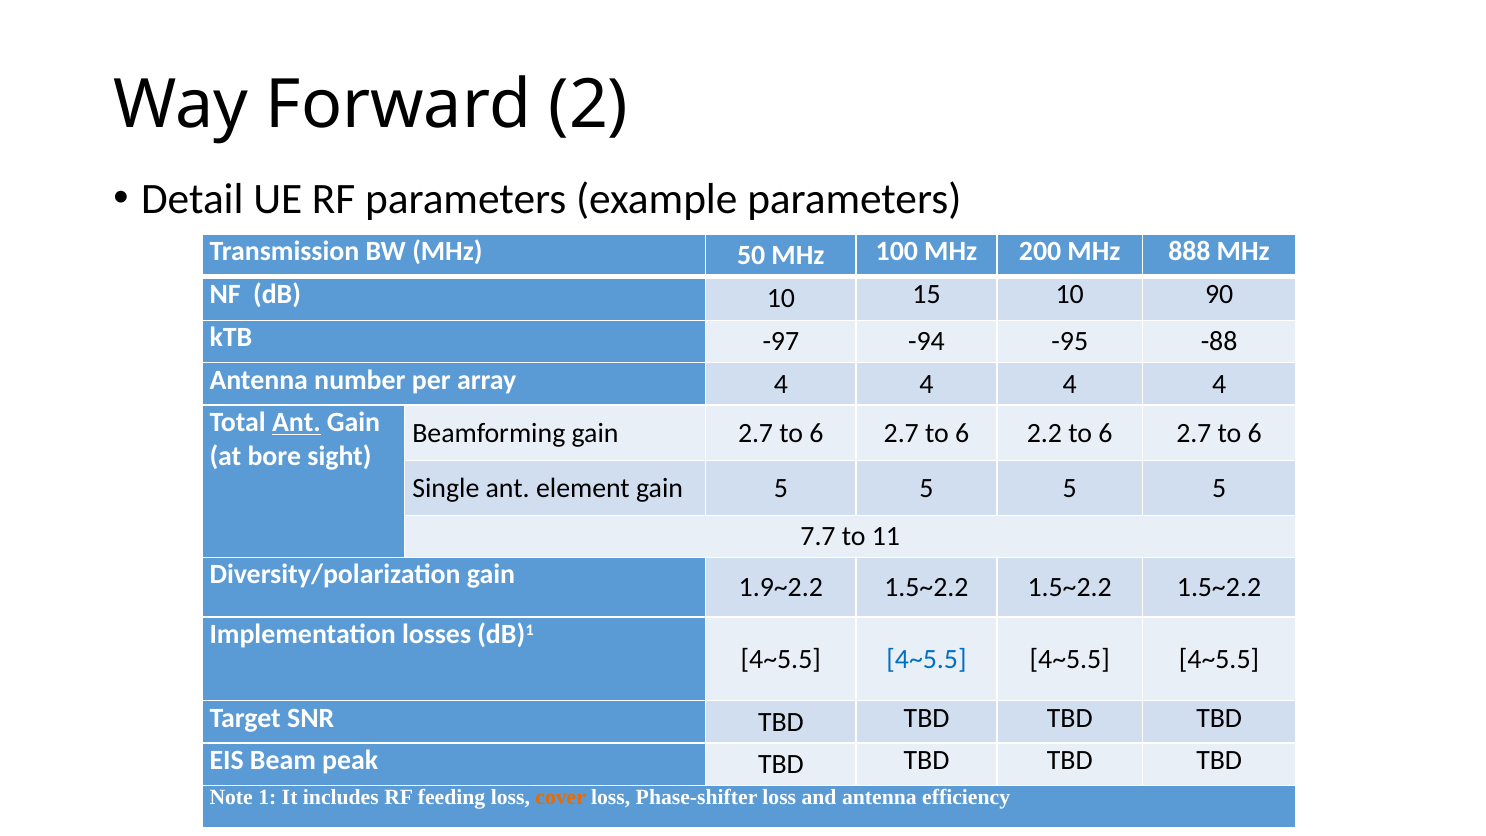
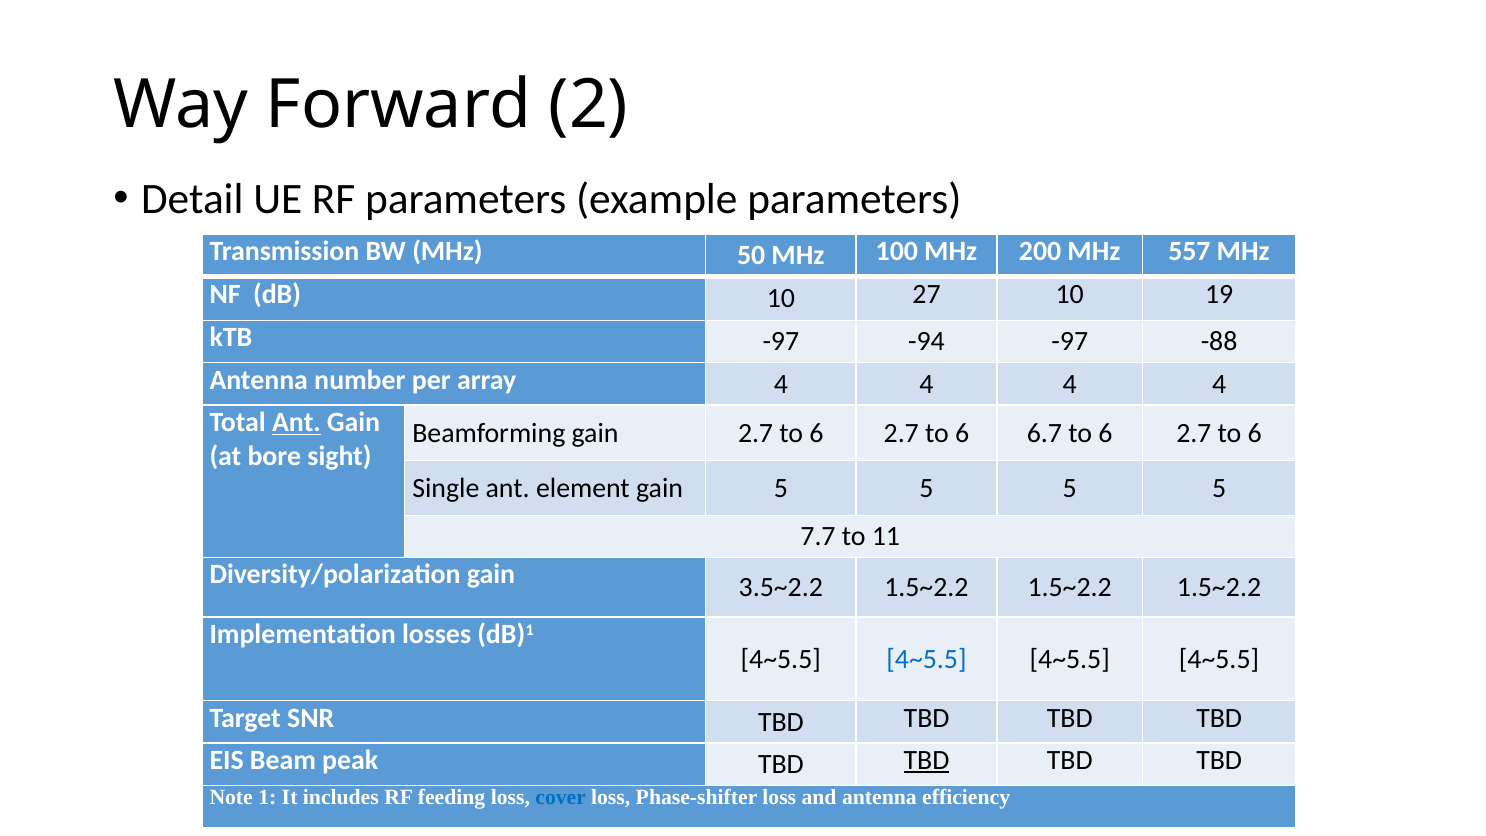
888: 888 -> 557
15: 15 -> 27
90: 90 -> 19
-94 -95: -95 -> -97
2.2: 2.2 -> 6.7
1.9~2.2: 1.9~2.2 -> 3.5~2.2
TBD at (927, 760) underline: none -> present
cover colour: orange -> blue
